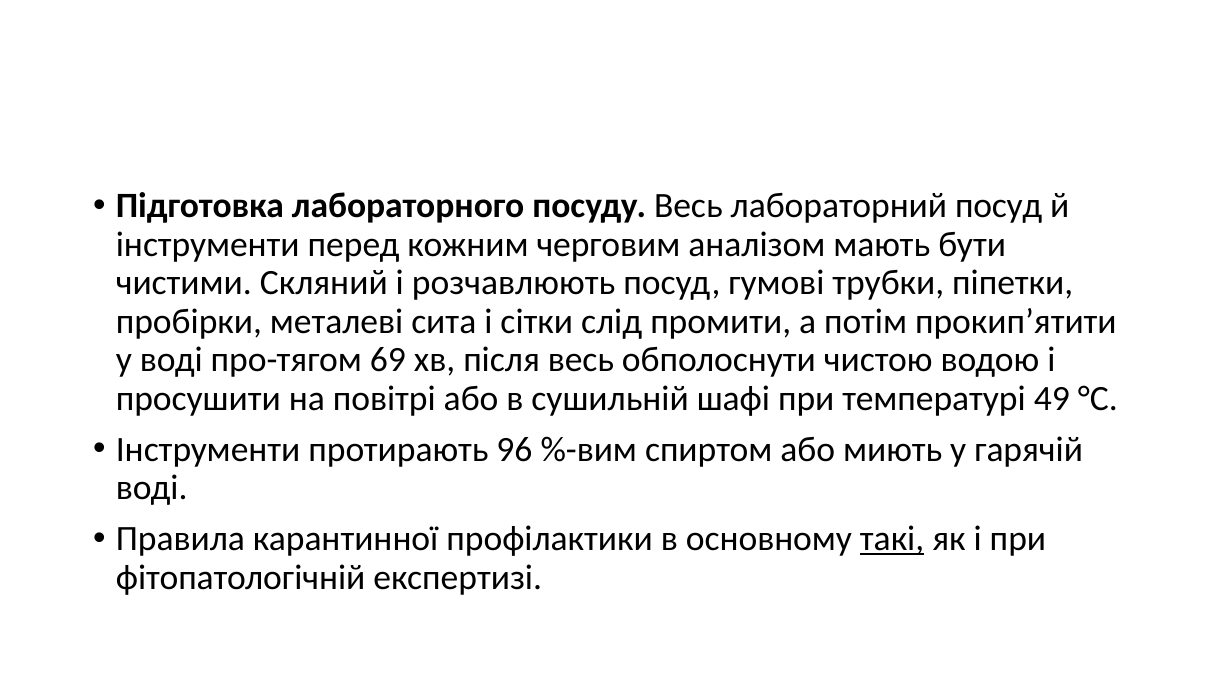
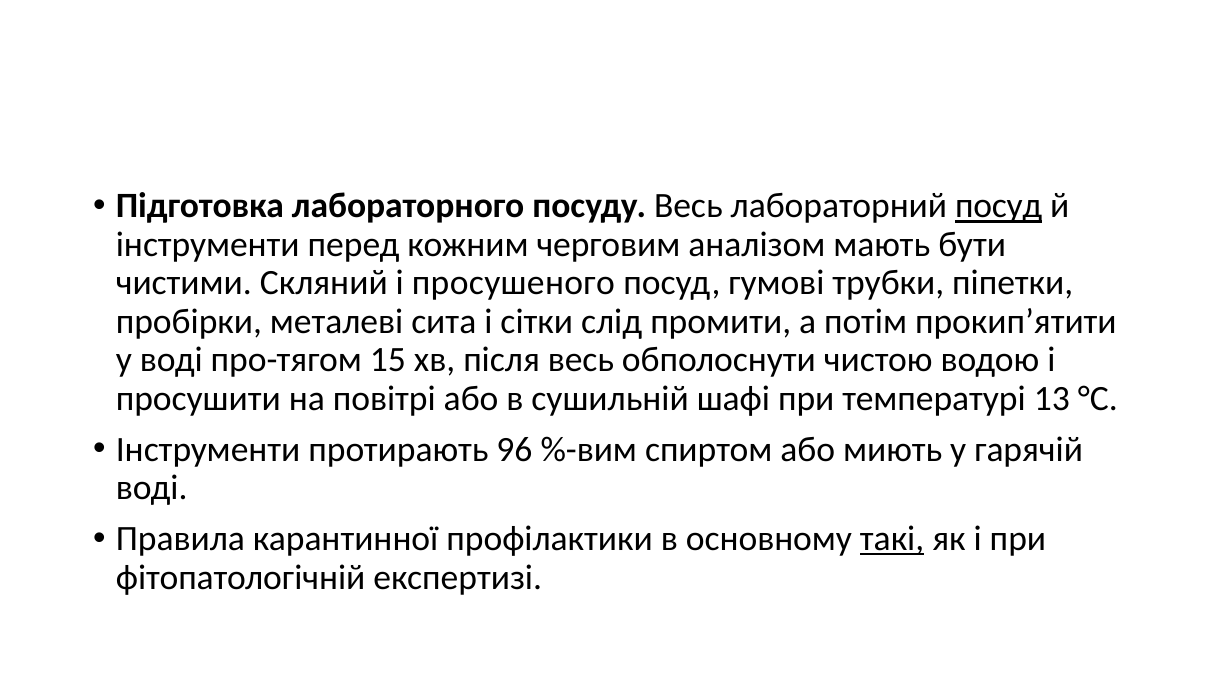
посуд at (999, 206) underline: none -> present
розчавлюють: розчавлюють -> просушеного
69: 69 -> 15
49: 49 -> 13
